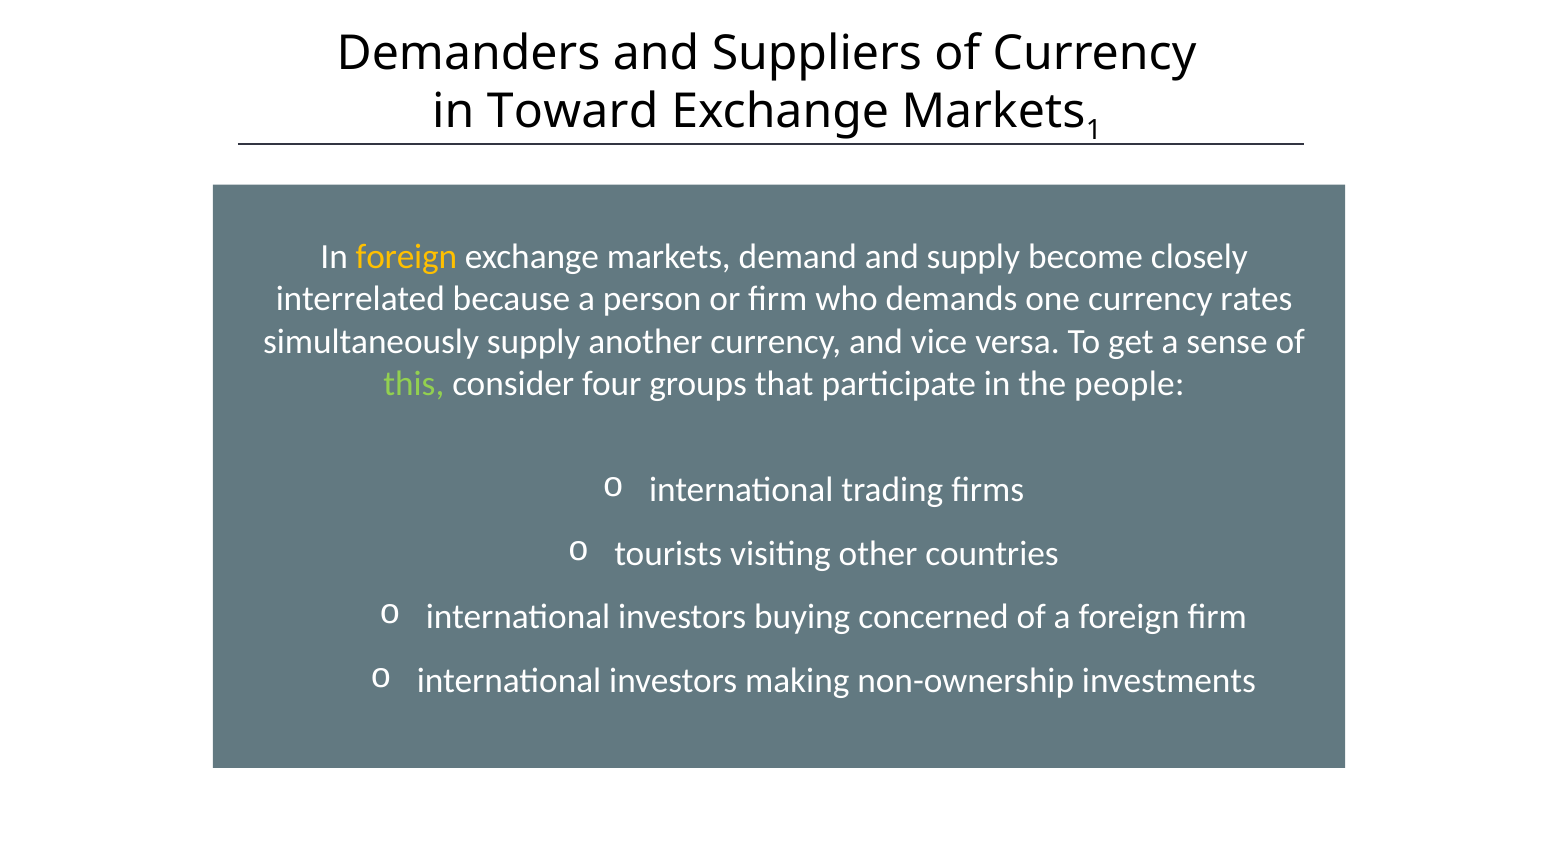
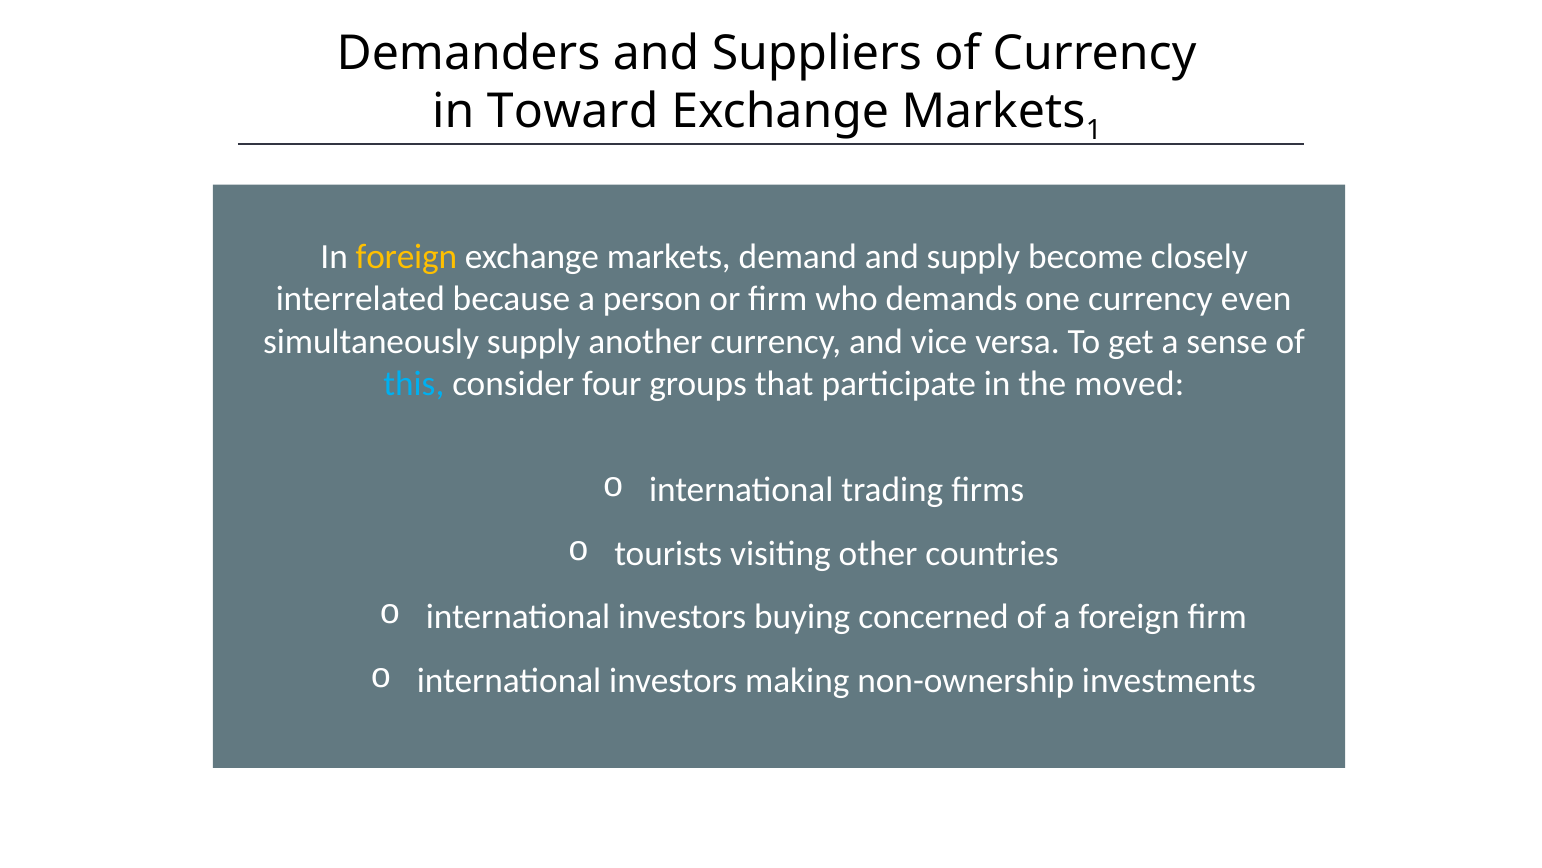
rates: rates -> even
this colour: light green -> light blue
people: people -> moved
